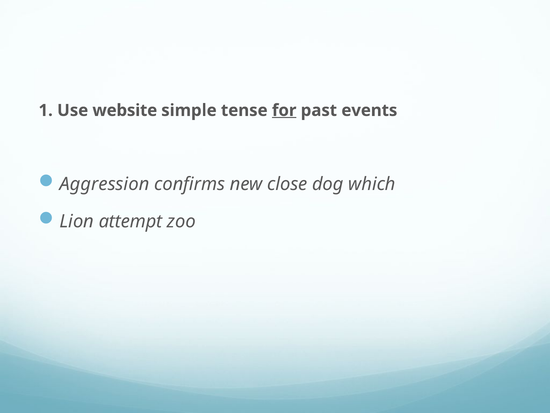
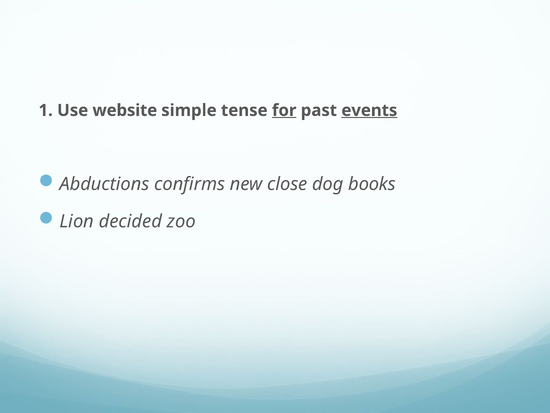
events underline: none -> present
Aggression: Aggression -> Abductions
which: which -> books
attempt: attempt -> decided
